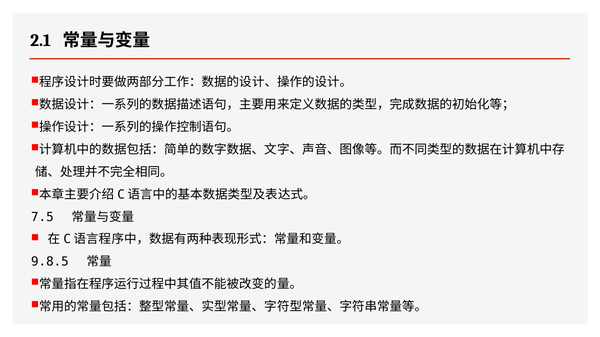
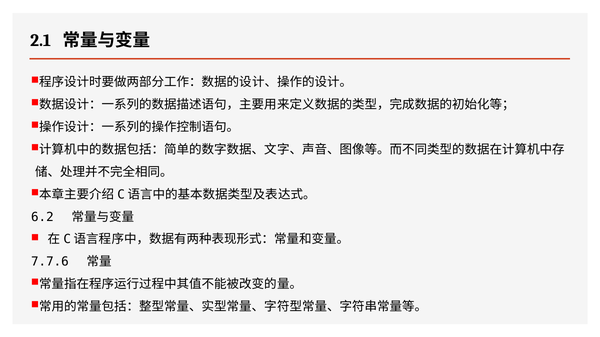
7.5: 7.5 -> 6.2
9.8.5: 9.8.5 -> 7.7.6
